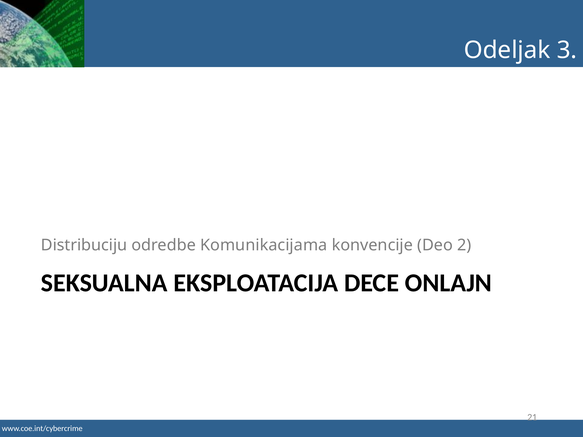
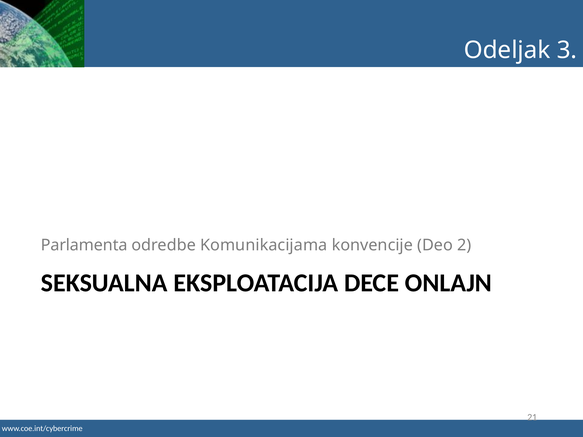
Distribuciju: Distribuciju -> Parlamenta
